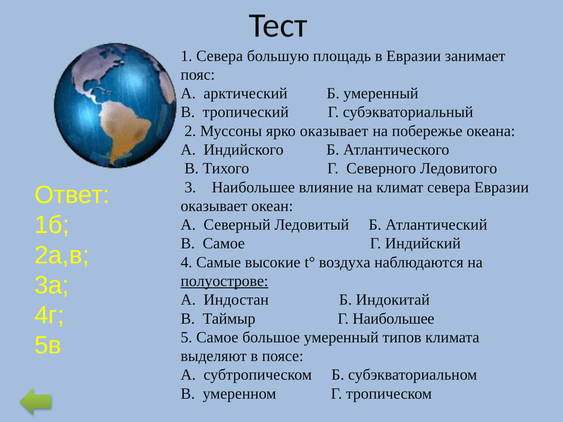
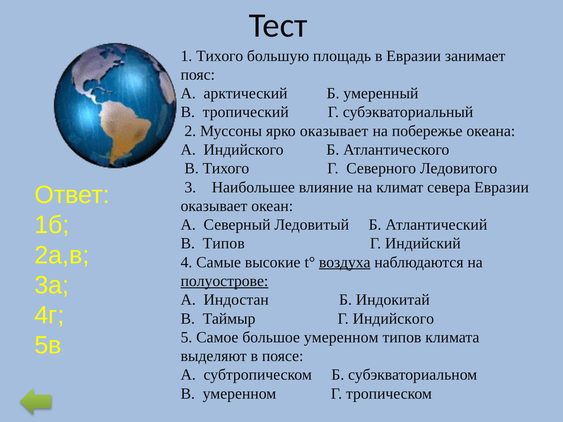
1 Севера: Севера -> Тихого
В Самое: Самое -> Типов
воздуха underline: none -> present
Г Наибольшее: Наибольшее -> Индийского
большое умеренный: умеренный -> умеренном
